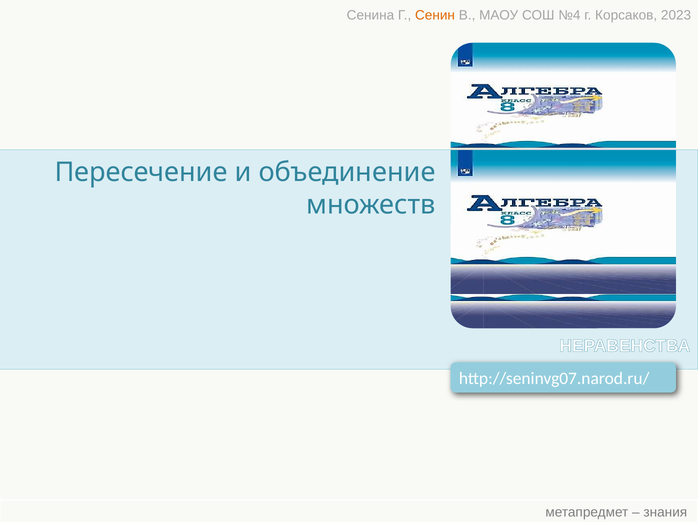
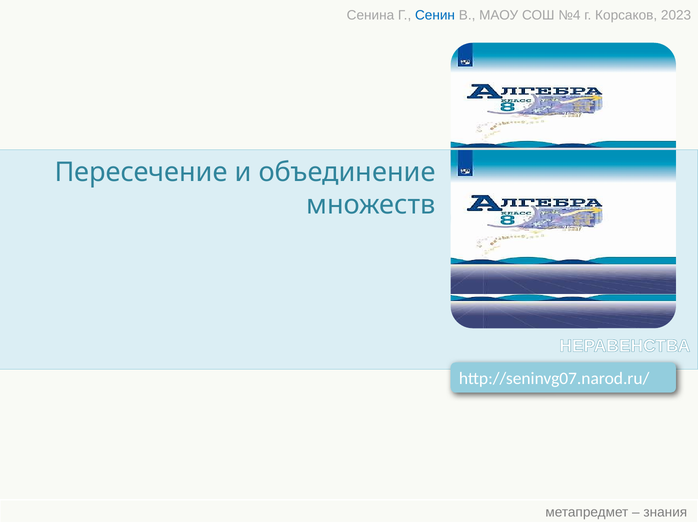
Сенин colour: orange -> blue
